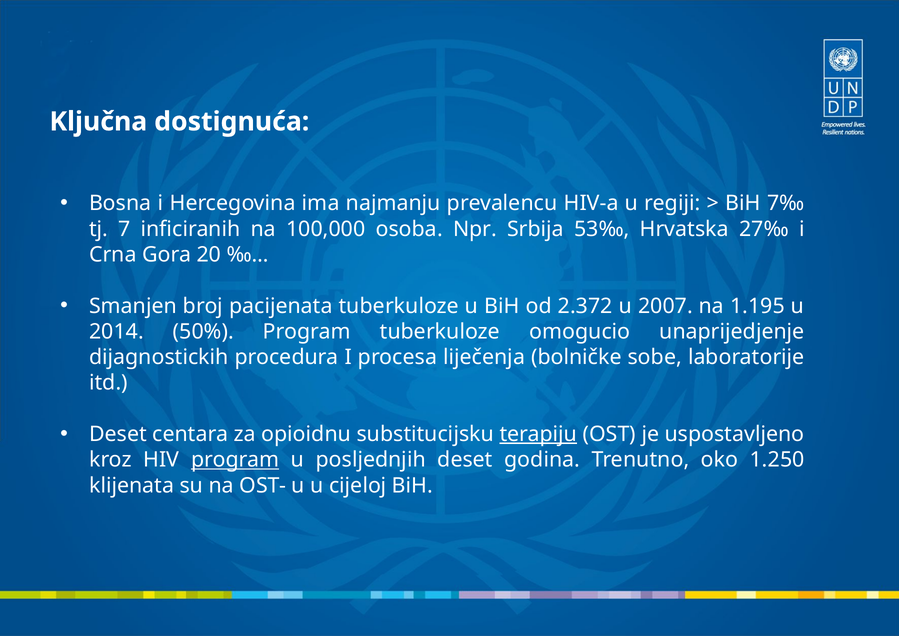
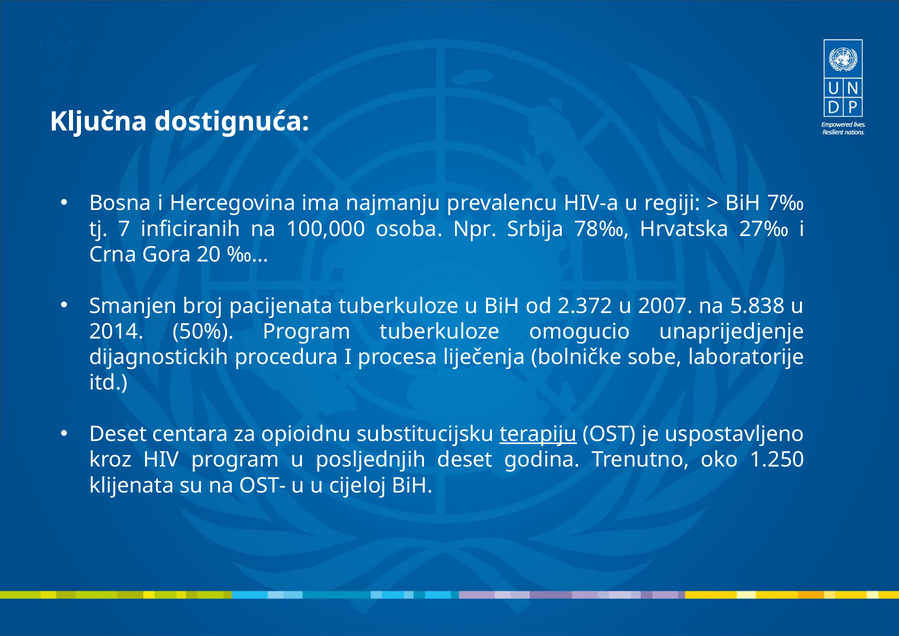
53‰: 53‰ -> 78‰
1.195: 1.195 -> 5.838
program at (235, 460) underline: present -> none
